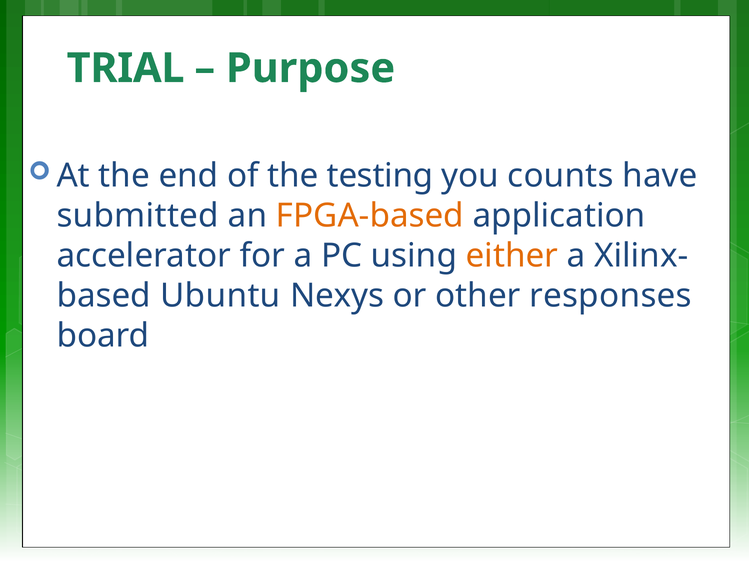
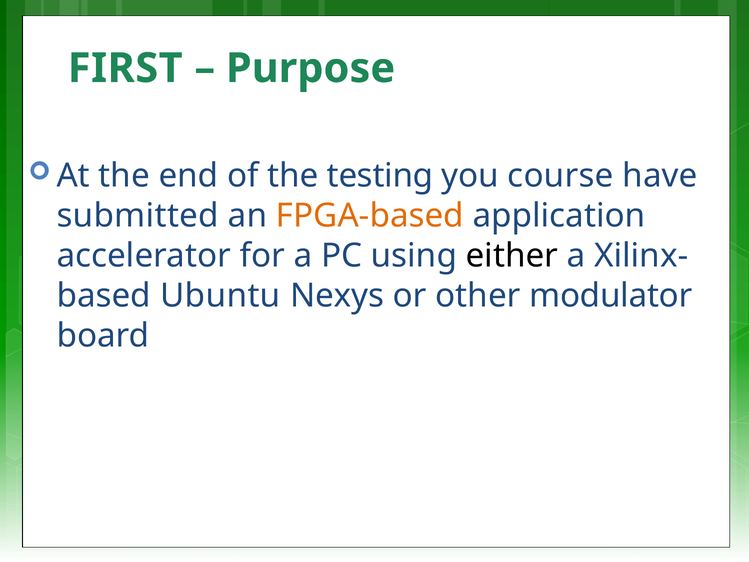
TRIAL: TRIAL -> FIRST
counts: counts -> course
either colour: orange -> black
responses: responses -> modulator
